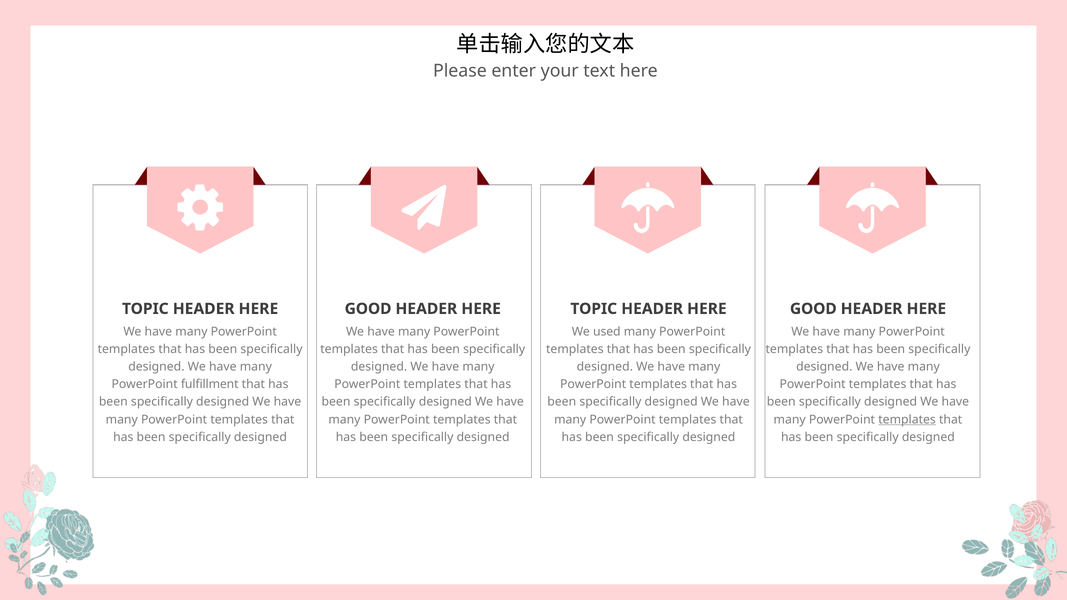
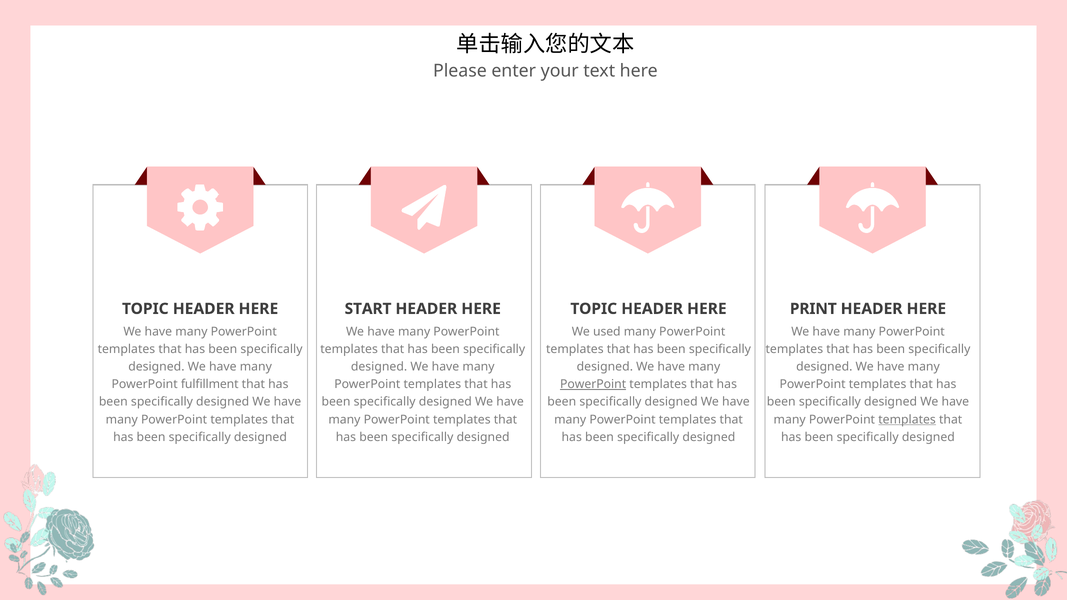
GOOD at (368, 309): GOOD -> START
GOOD at (813, 309): GOOD -> PRINT
PowerPoint at (593, 384) underline: none -> present
